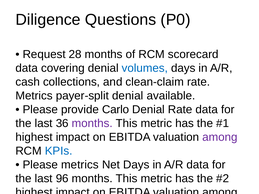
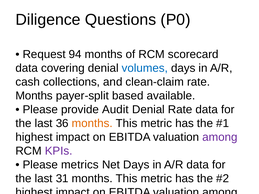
28: 28 -> 94
Metrics at (34, 96): Metrics -> Months
payer-split denial: denial -> based
Carlo: Carlo -> Audit
months at (92, 123) colour: purple -> orange
KPIs at (59, 151) colour: blue -> purple
96: 96 -> 31
